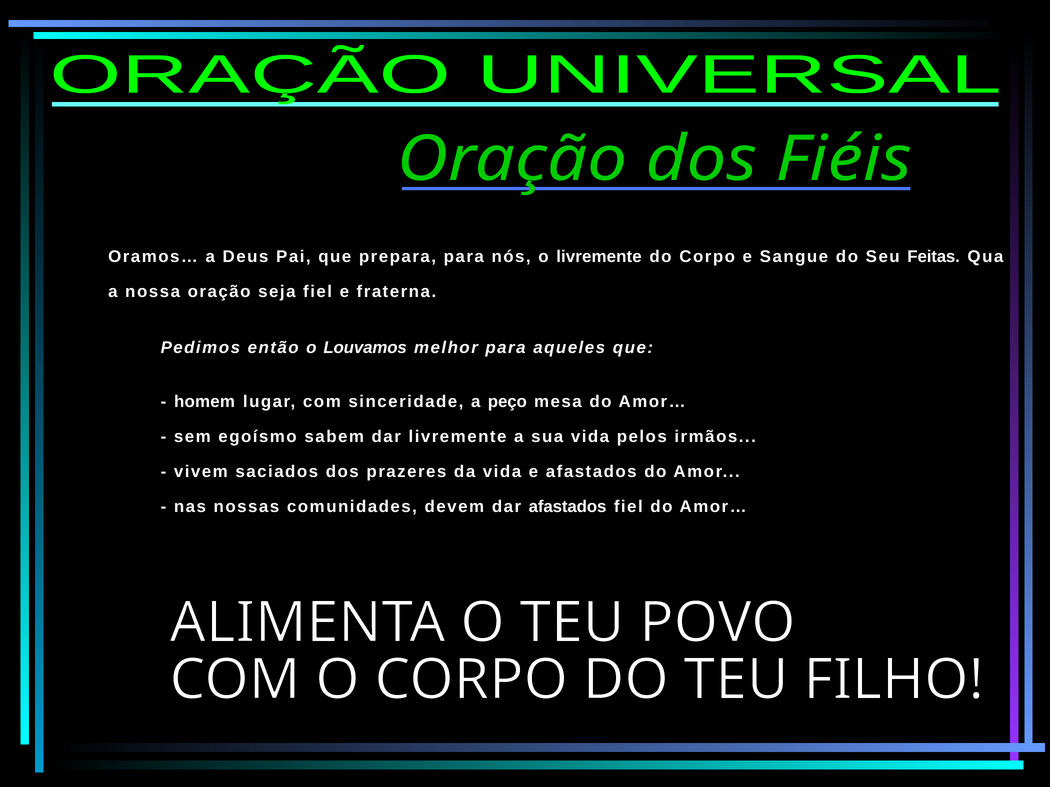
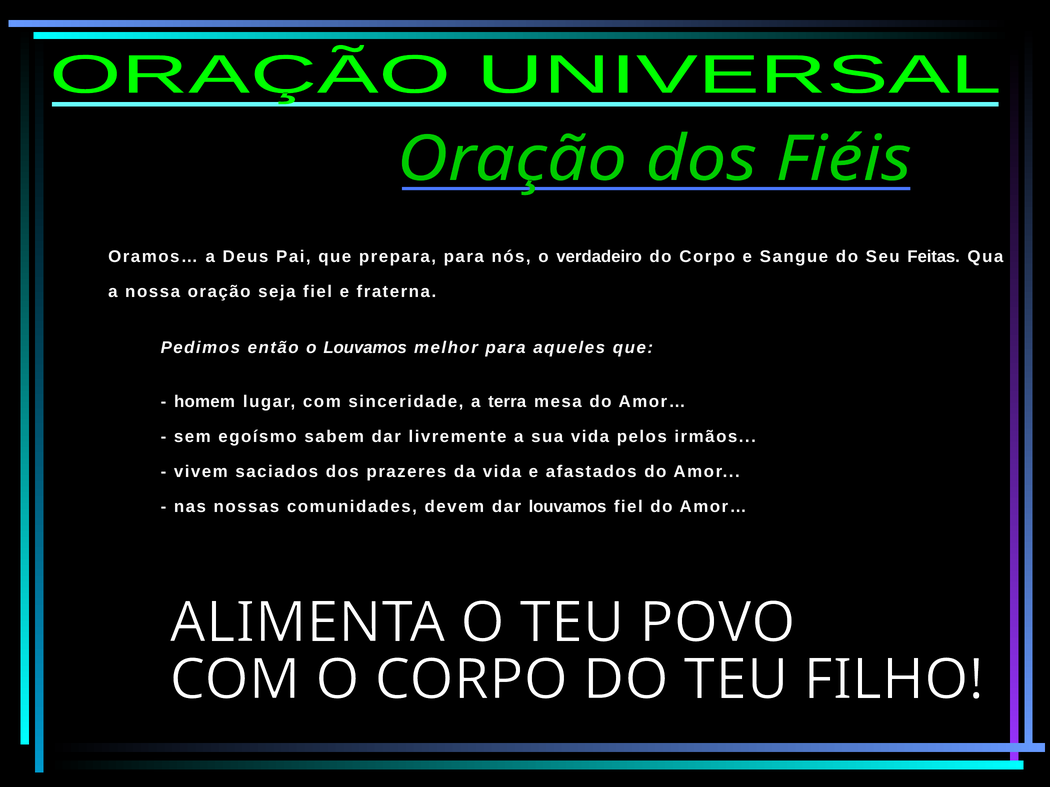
o livremente: livremente -> verdadeiro
peço: peço -> terra
dar afastados: afastados -> louvamos
